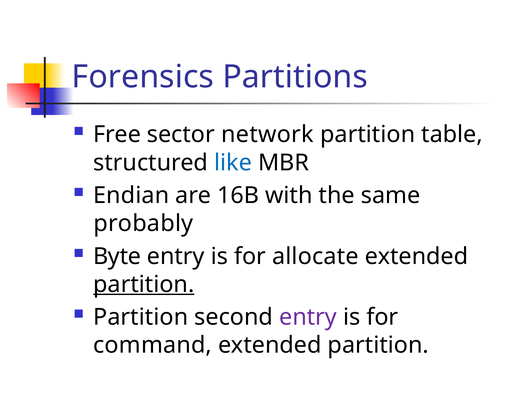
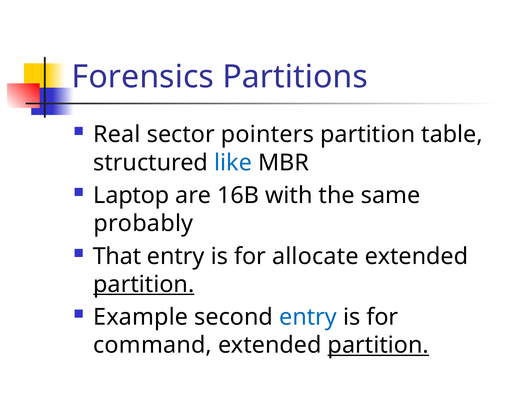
Free: Free -> Real
network: network -> pointers
Endian: Endian -> Laptop
Byte: Byte -> That
Partition at (141, 317): Partition -> Example
entry at (308, 317) colour: purple -> blue
partition at (378, 345) underline: none -> present
